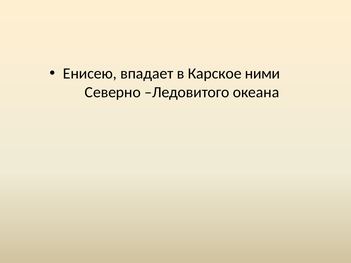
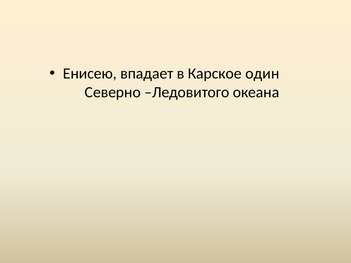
ними: ними -> один
